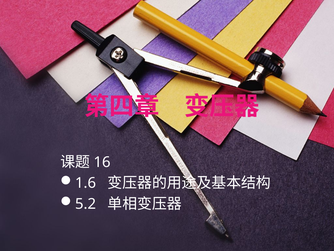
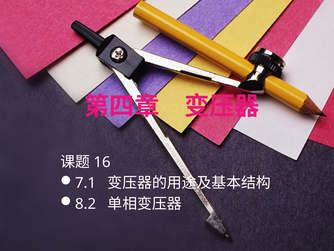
1.6: 1.6 -> 7.1
5.2: 5.2 -> 8.2
